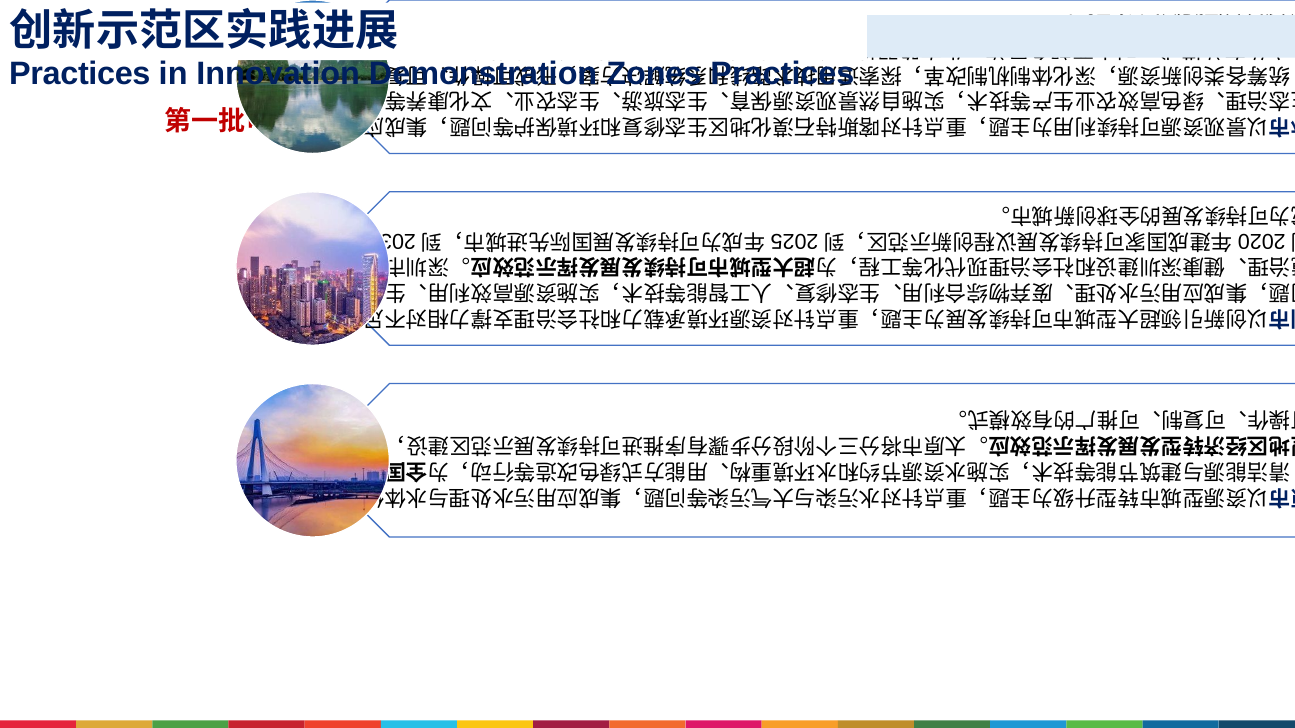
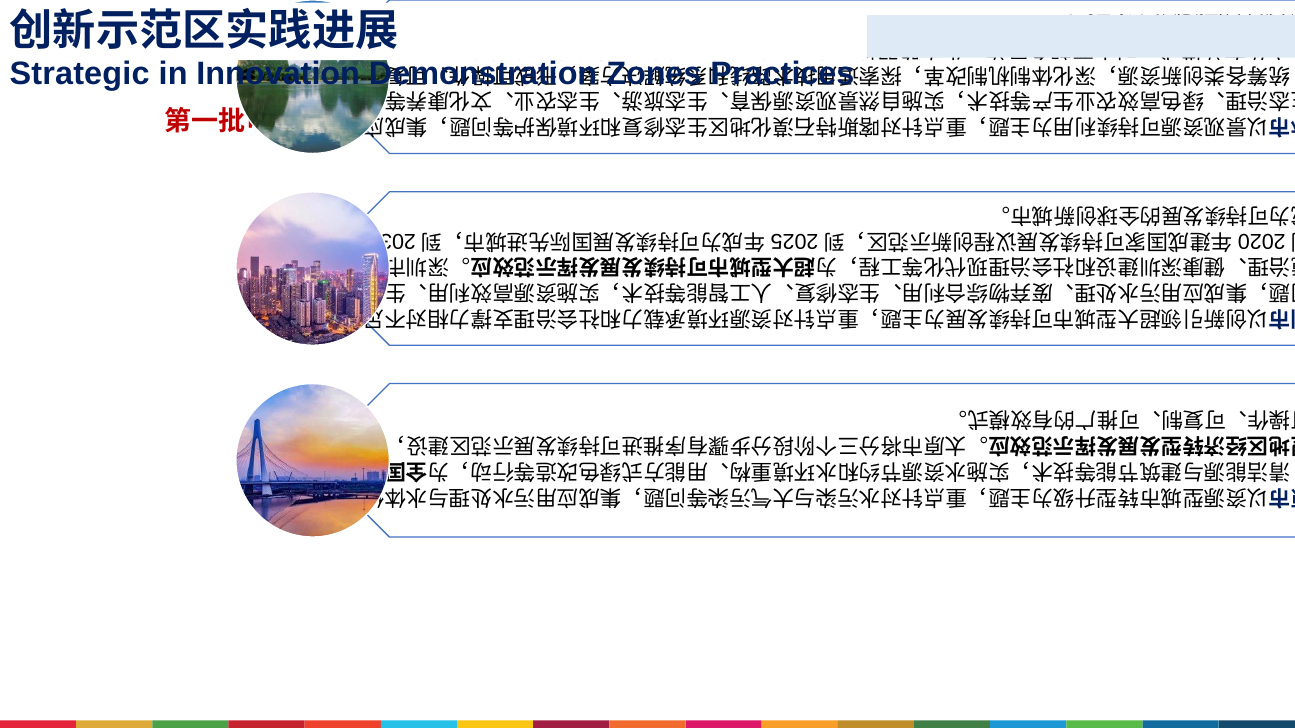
Practices at (80, 74): Practices -> Strategic
